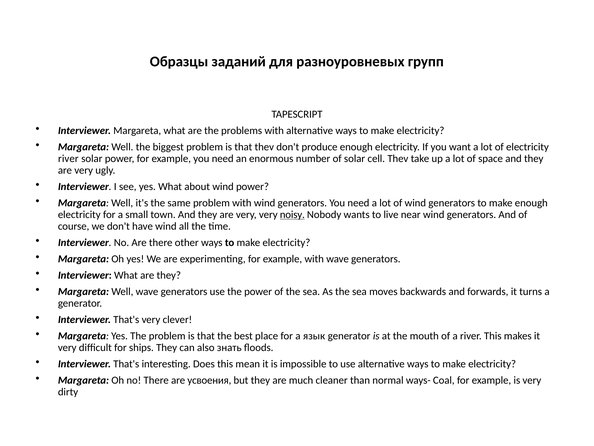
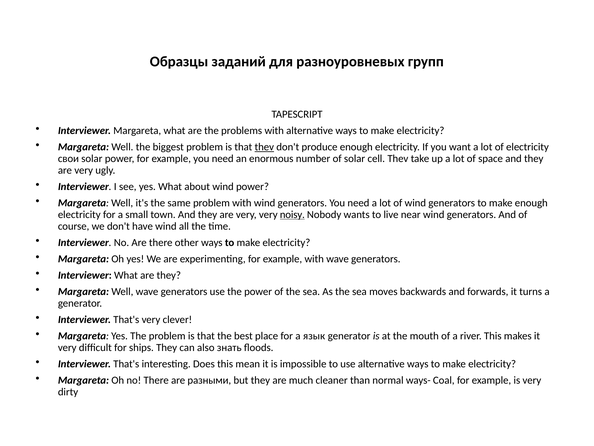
thev at (264, 147) underline: none -> present
river at (68, 158): river -> свои
усвоения: усвоения -> разными
